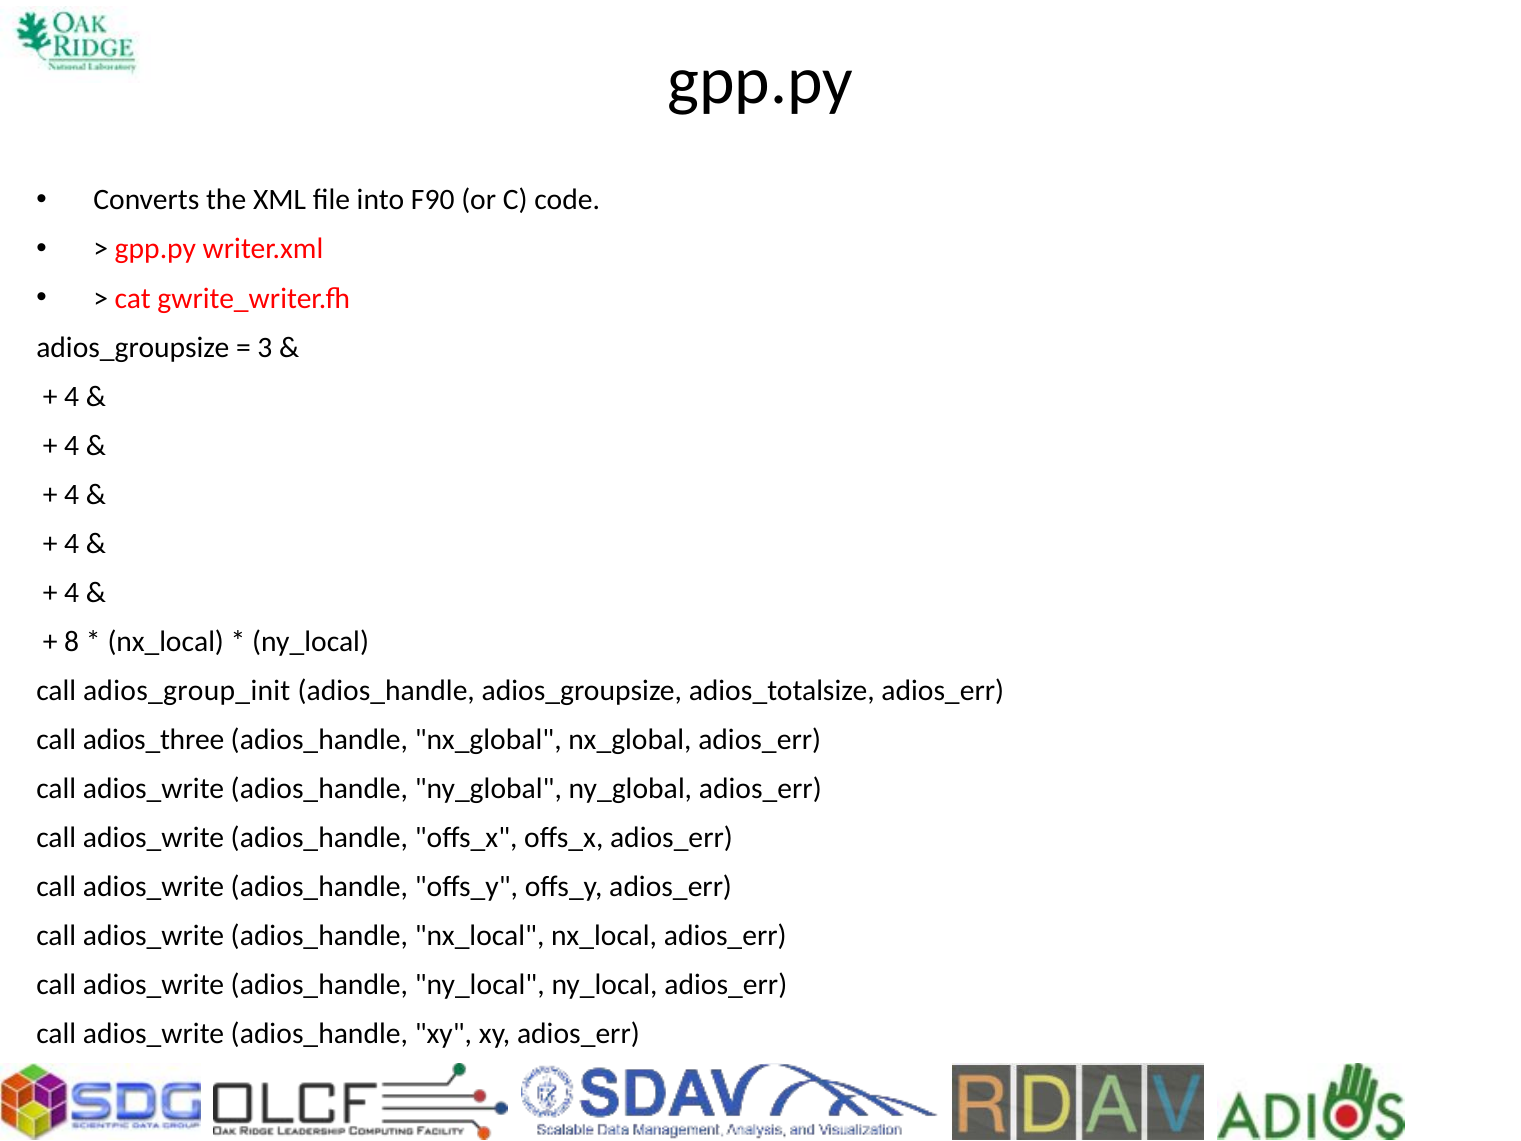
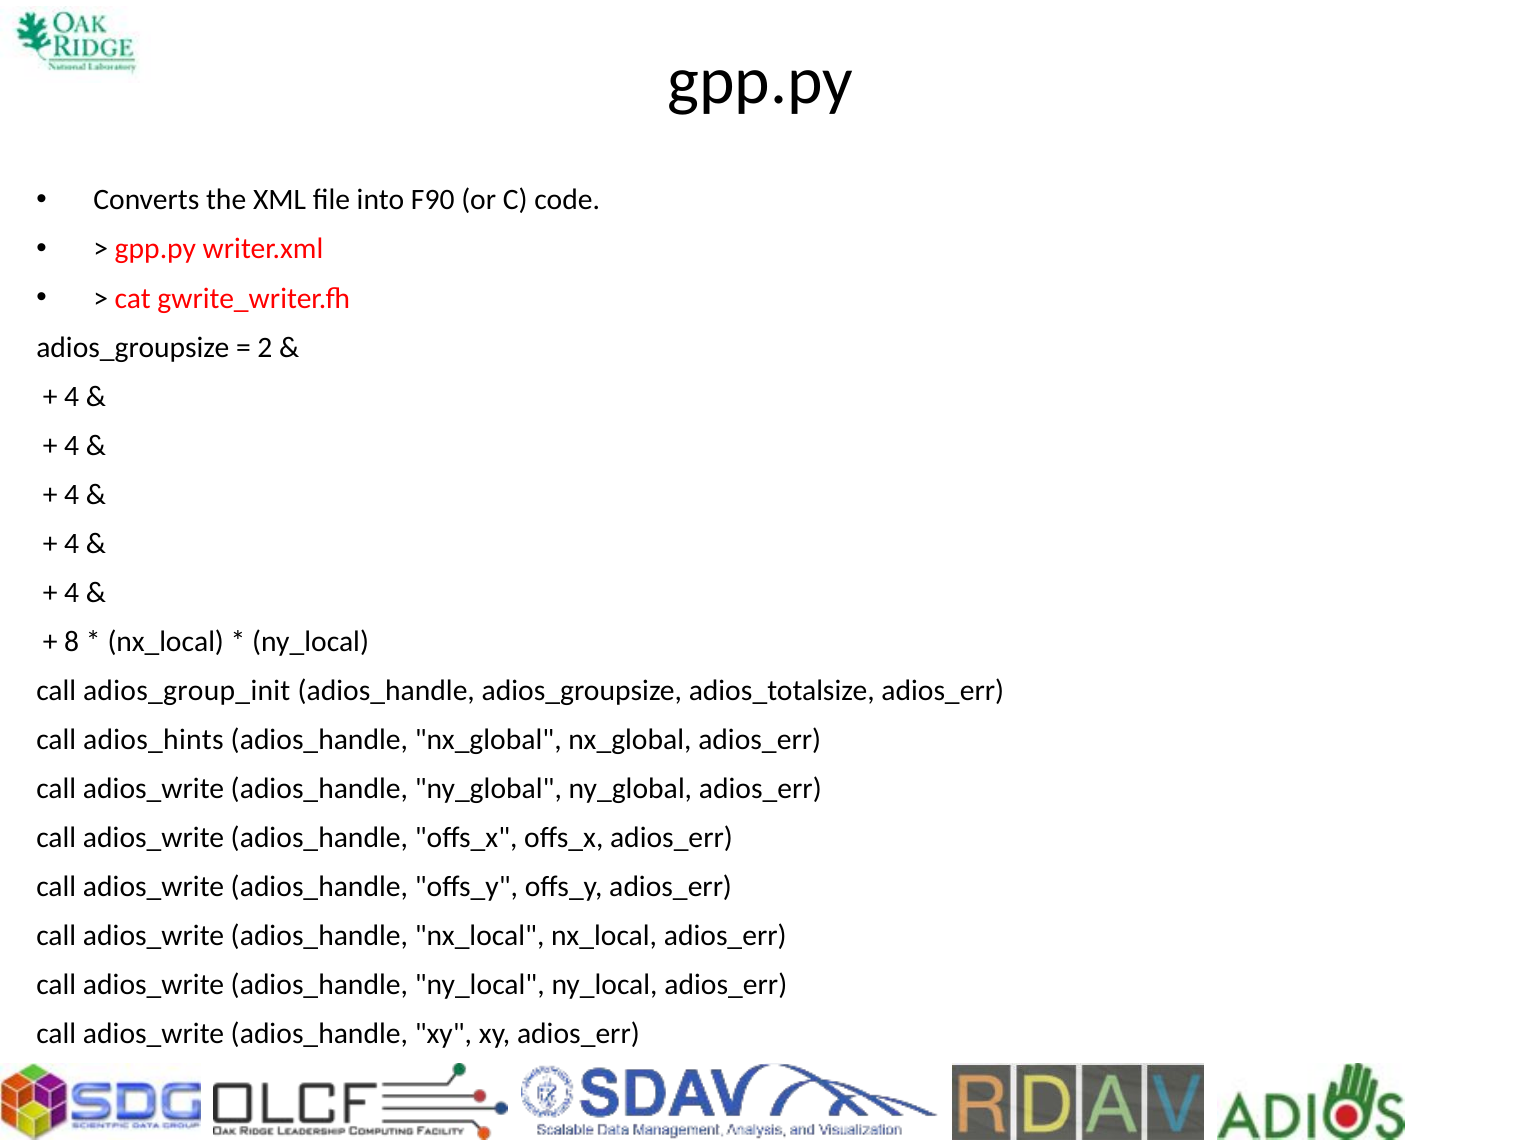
3: 3 -> 2
adios_three: adios_three -> adios_hints
